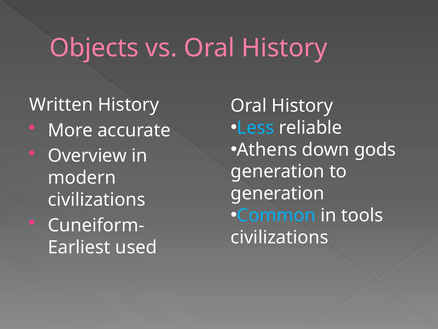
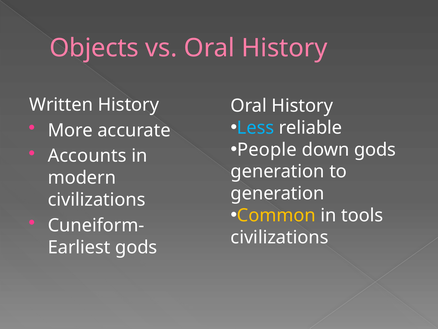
Athens: Athens -> People
Overview: Overview -> Accounts
Common colour: light blue -> yellow
used at (136, 247): used -> gods
